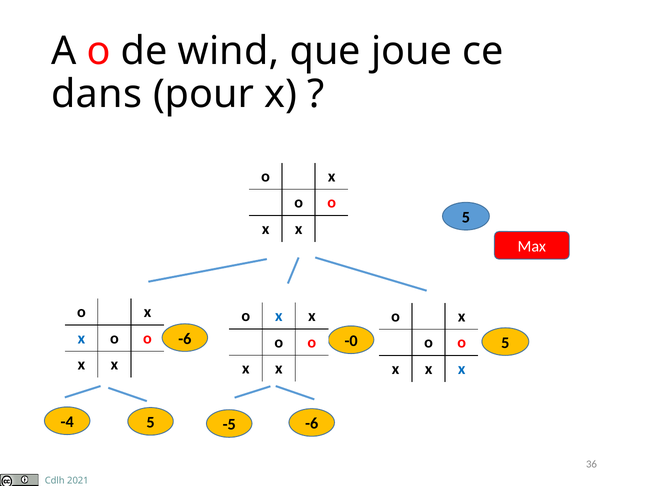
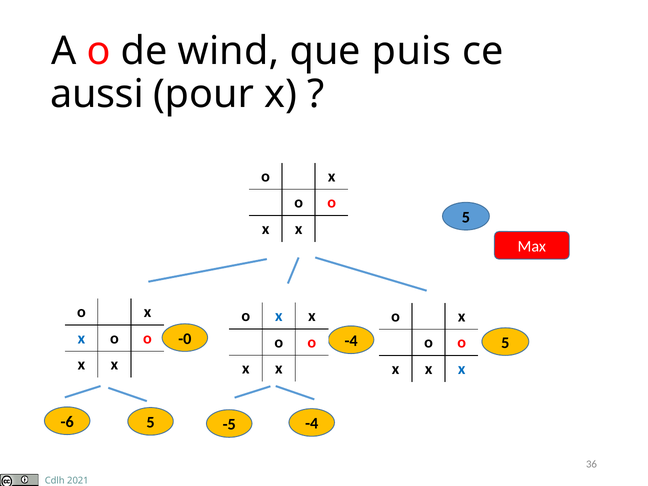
joue: joue -> puis
dans: dans -> aussi
-6 at (185, 339): -6 -> -0
-0 at (351, 341): -0 -> -4
-4: -4 -> -6
-6 at (312, 424): -6 -> -4
